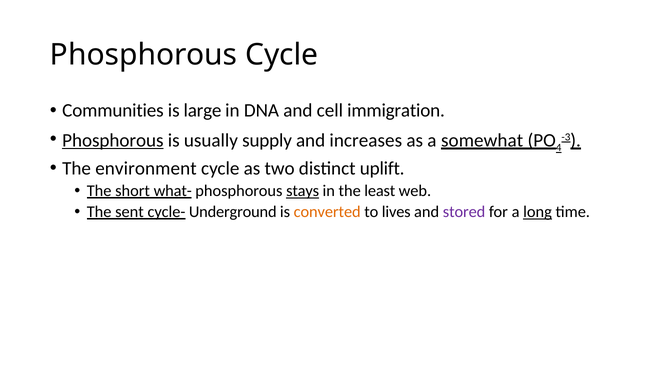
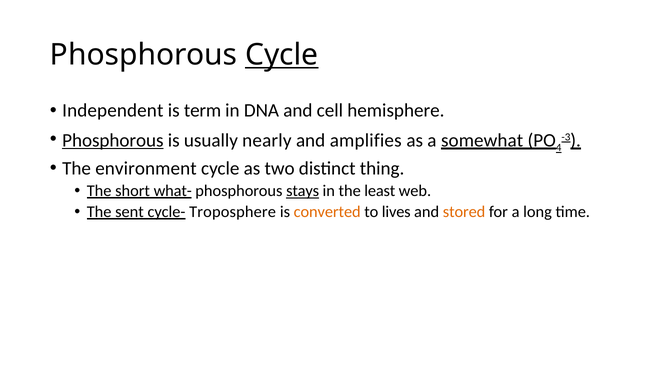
Cycle at (282, 55) underline: none -> present
Communities: Communities -> Independent
large: large -> term
immigration: immigration -> hemisphere
supply: supply -> nearly
increases: increases -> amplifies
uplift: uplift -> thing
Underground: Underground -> Troposphere
stored colour: purple -> orange
long underline: present -> none
